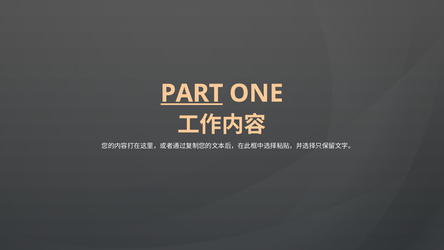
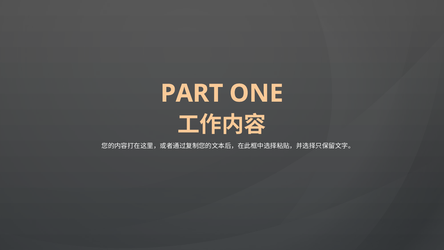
PART underline: present -> none
